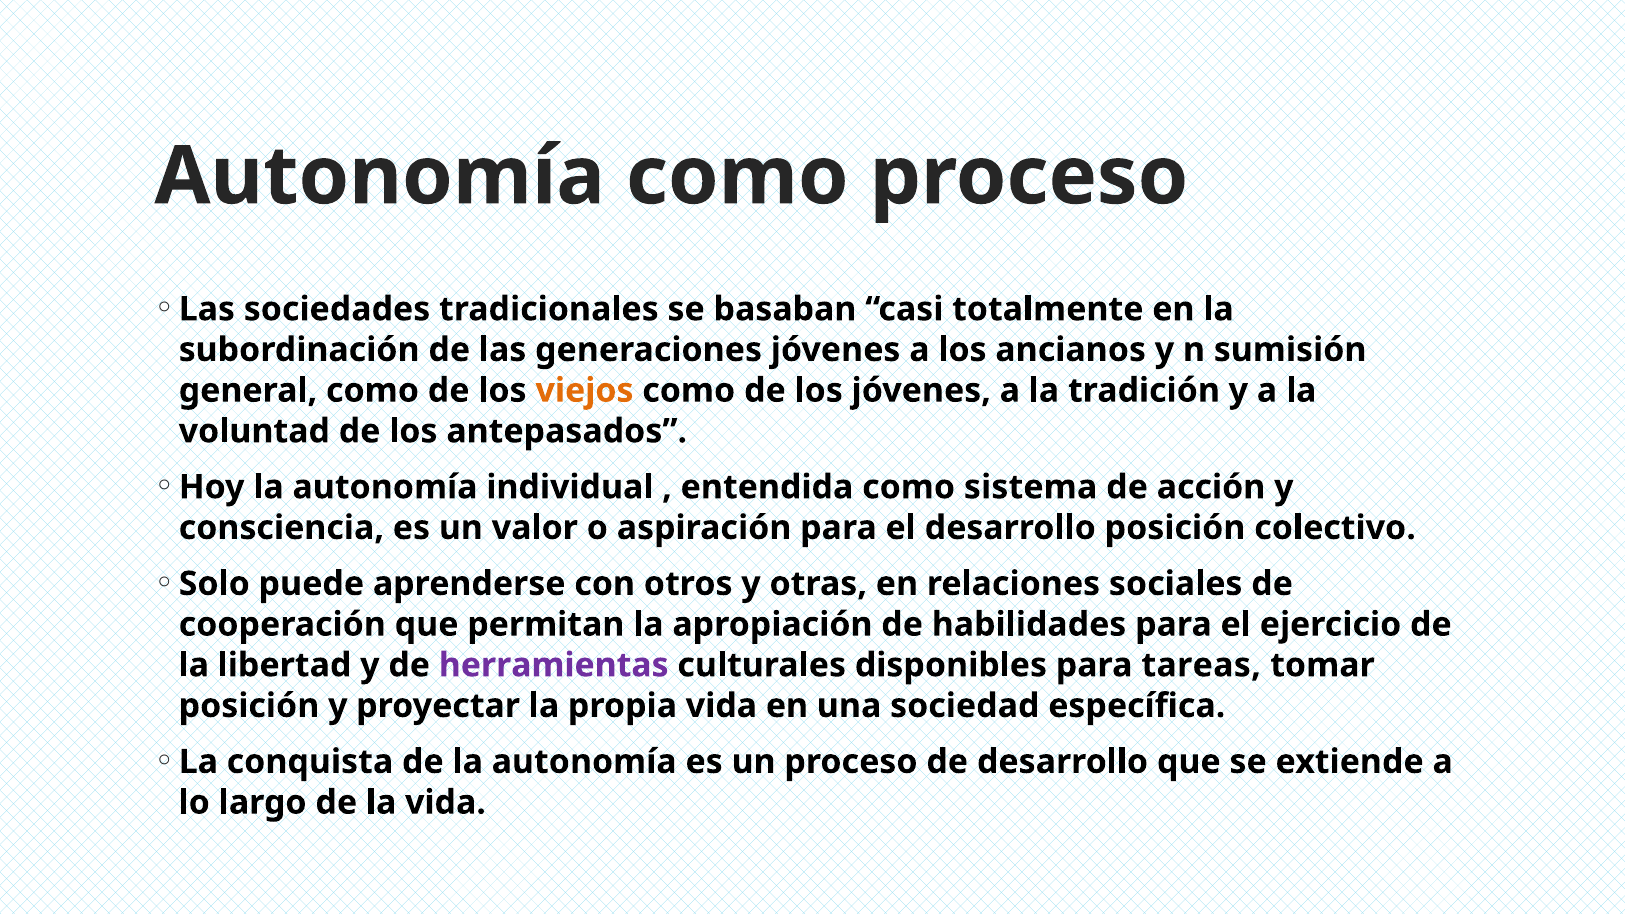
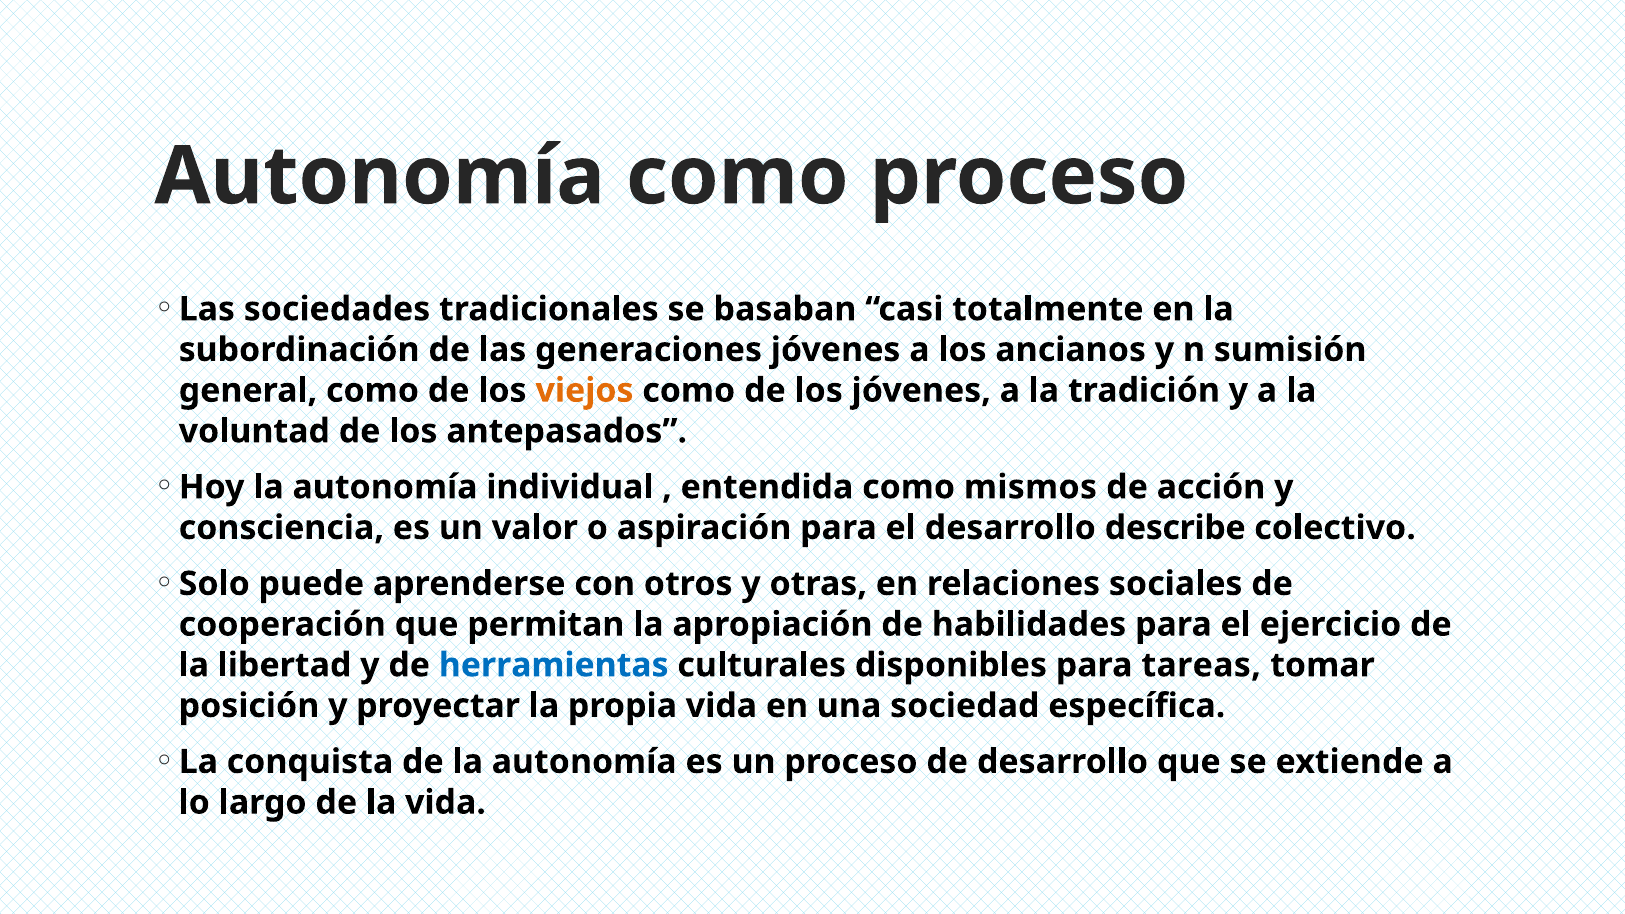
sistema: sistema -> mismos
desarrollo posición: posición -> describe
herramientas colour: purple -> blue
